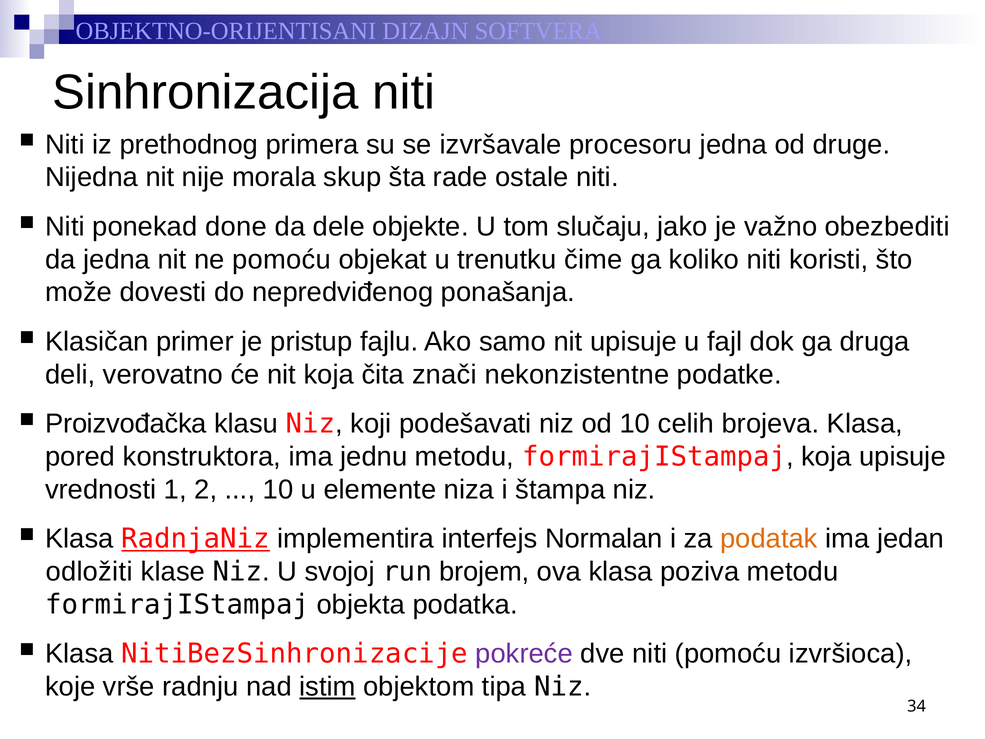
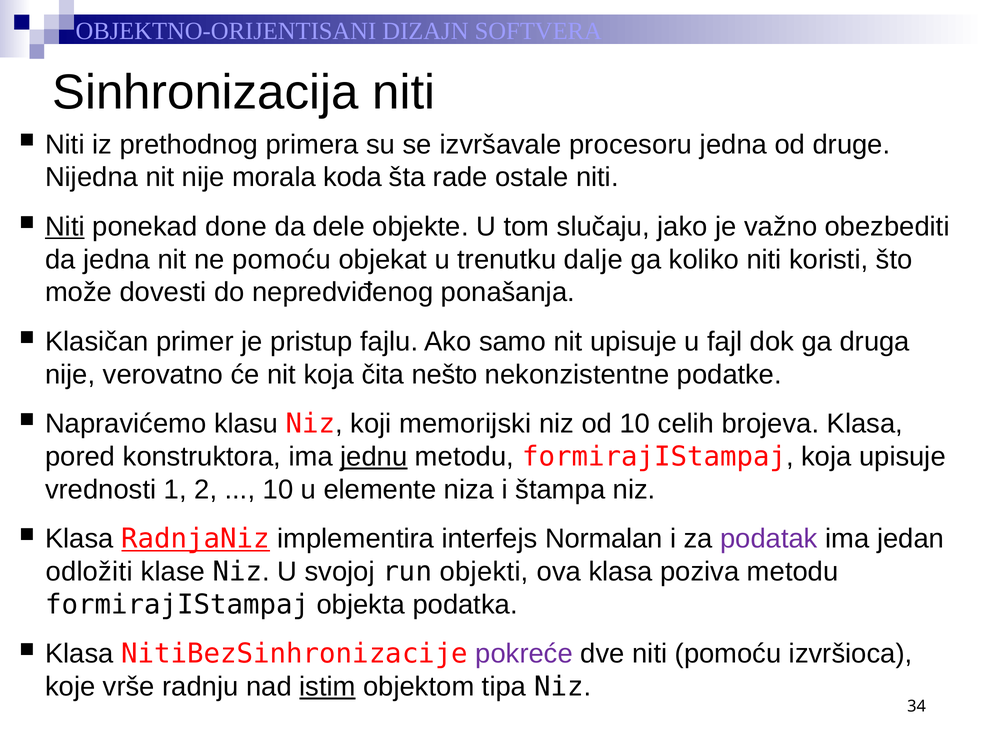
skup: skup -> koda
Niti at (65, 227) underline: none -> present
čime: čime -> dalje
deli at (70, 374): deli -> nije
znači: znači -> nešto
Proizvođačka: Proizvođačka -> Napravićemo
podešavati: podešavati -> memorijski
jednu underline: none -> present
podatak colour: orange -> purple
brojem: brojem -> objekti
